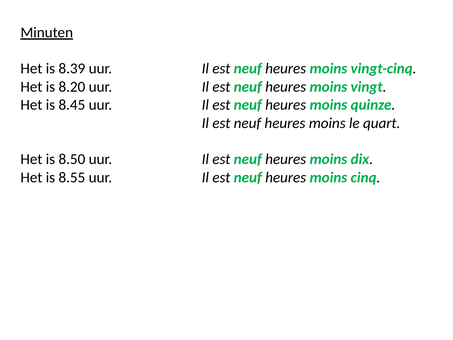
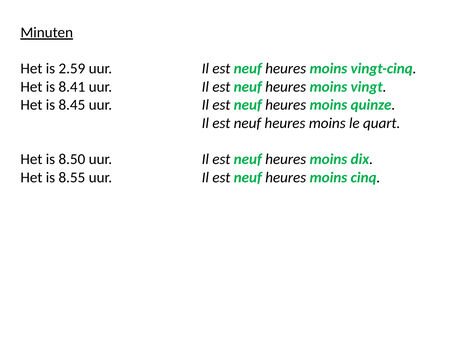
8.39: 8.39 -> 2.59
8.20: 8.20 -> 8.41
